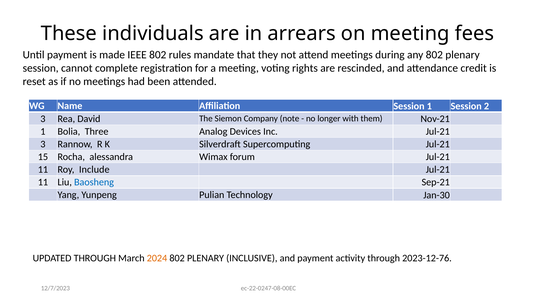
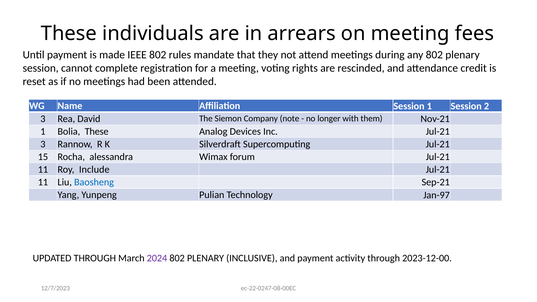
Bolia Three: Three -> These
Jan-30: Jan-30 -> Jan-97
2024 colour: orange -> purple
2023-12-76: 2023-12-76 -> 2023-12-00
